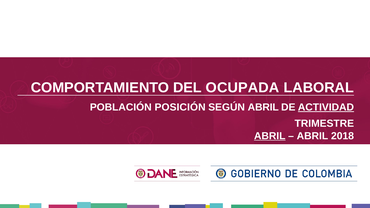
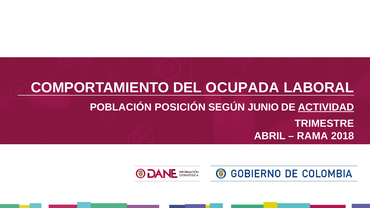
SEGÚN ABRIL: ABRIL -> JUNIO
ABRIL at (270, 136) underline: present -> none
ABRIL at (312, 136): ABRIL -> RAMA
